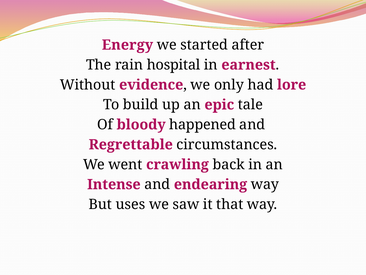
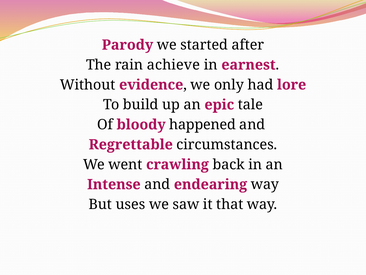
Energy: Energy -> Parody
hospital: hospital -> achieve
